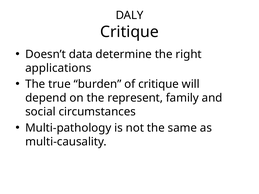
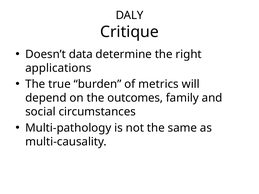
of critique: critique -> metrics
represent: represent -> outcomes
